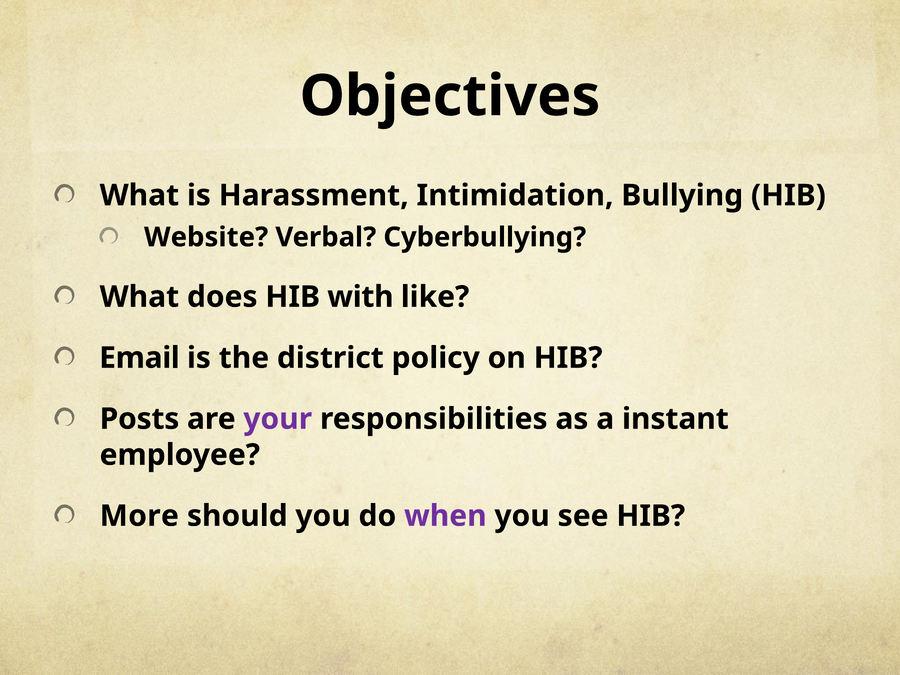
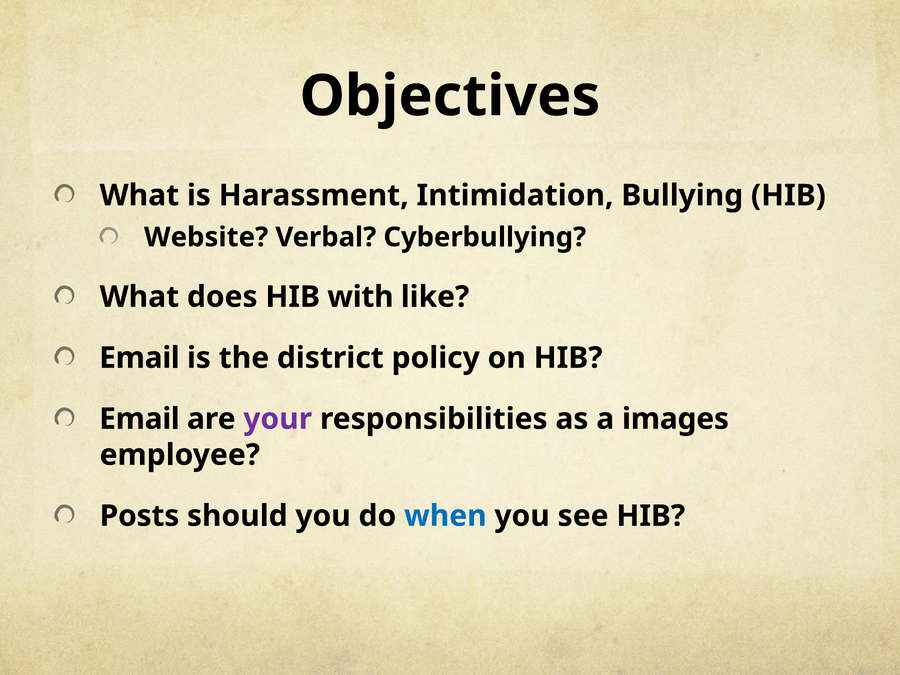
Posts at (139, 419): Posts -> Email
instant: instant -> images
More: More -> Posts
when colour: purple -> blue
